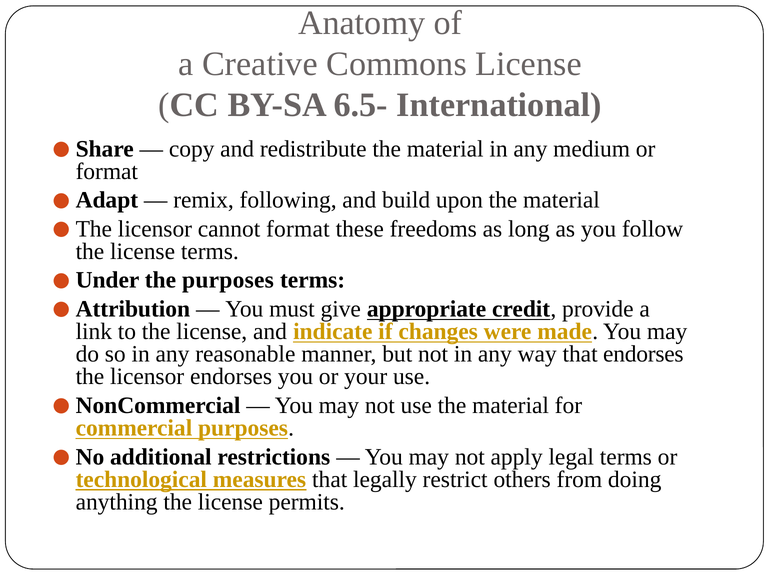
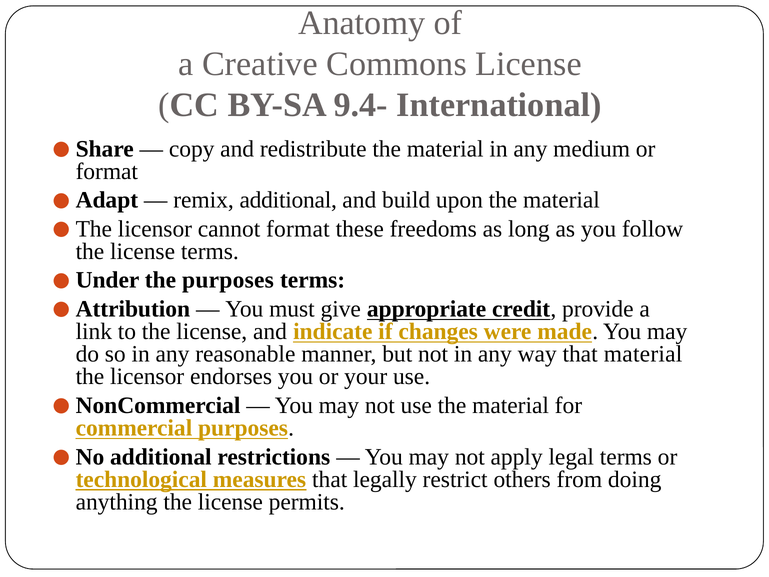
6.5-: 6.5- -> 9.4-
remix following: following -> additional
that endorses: endorses -> material
